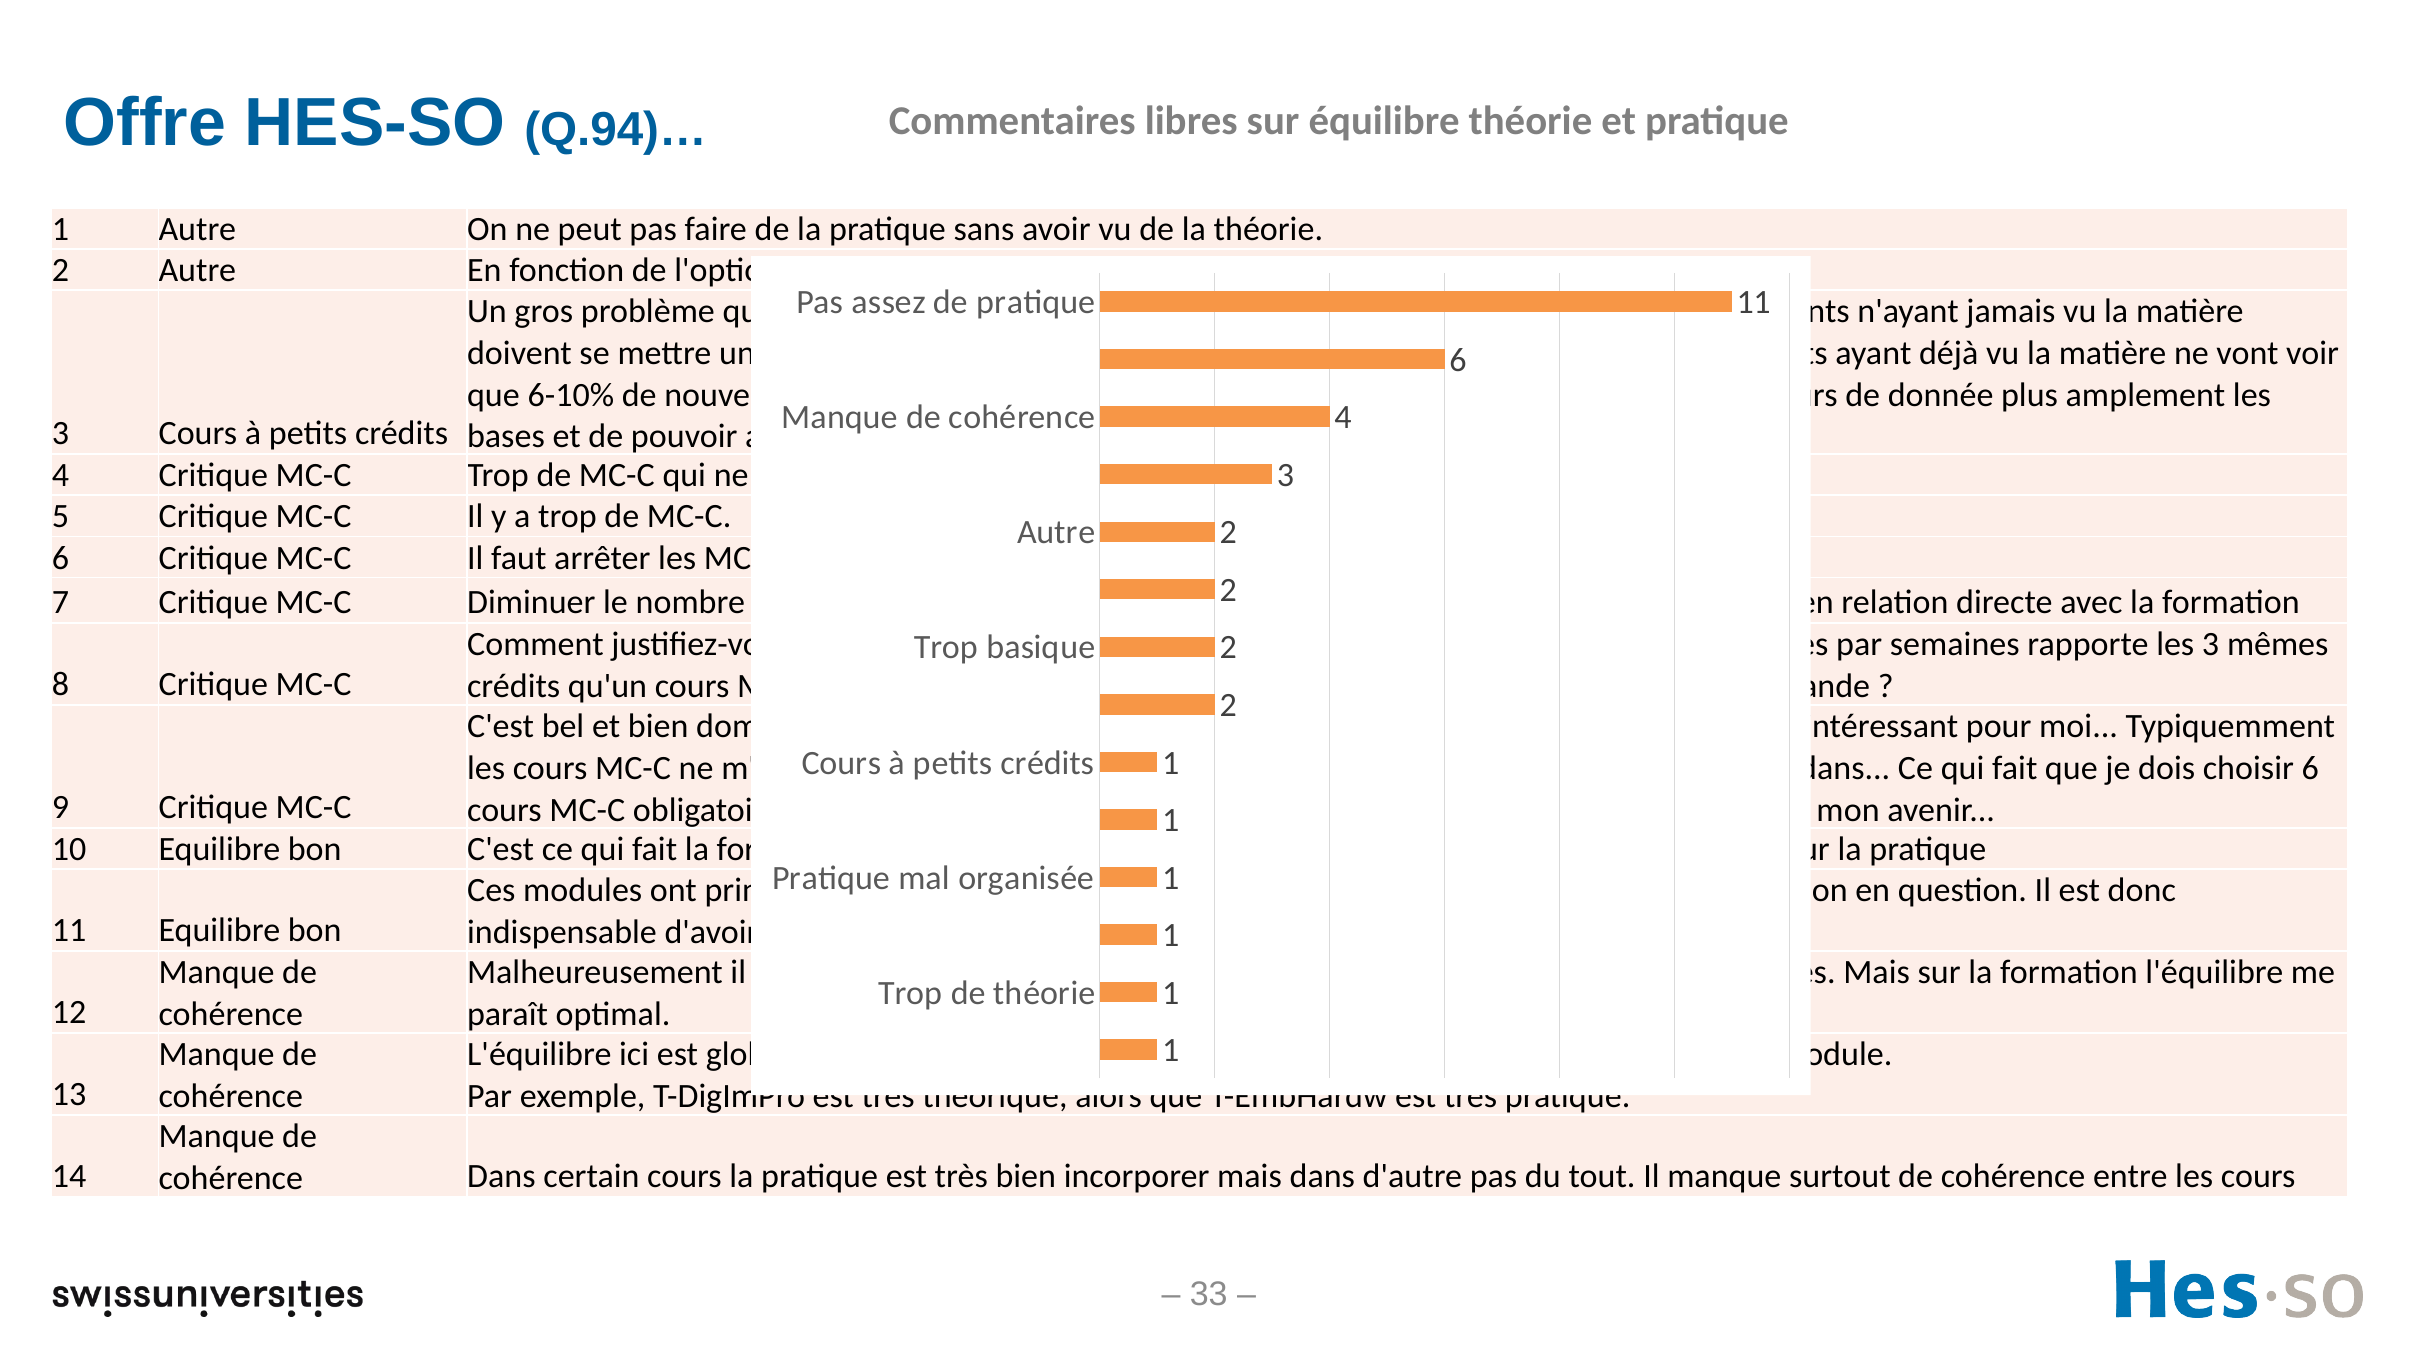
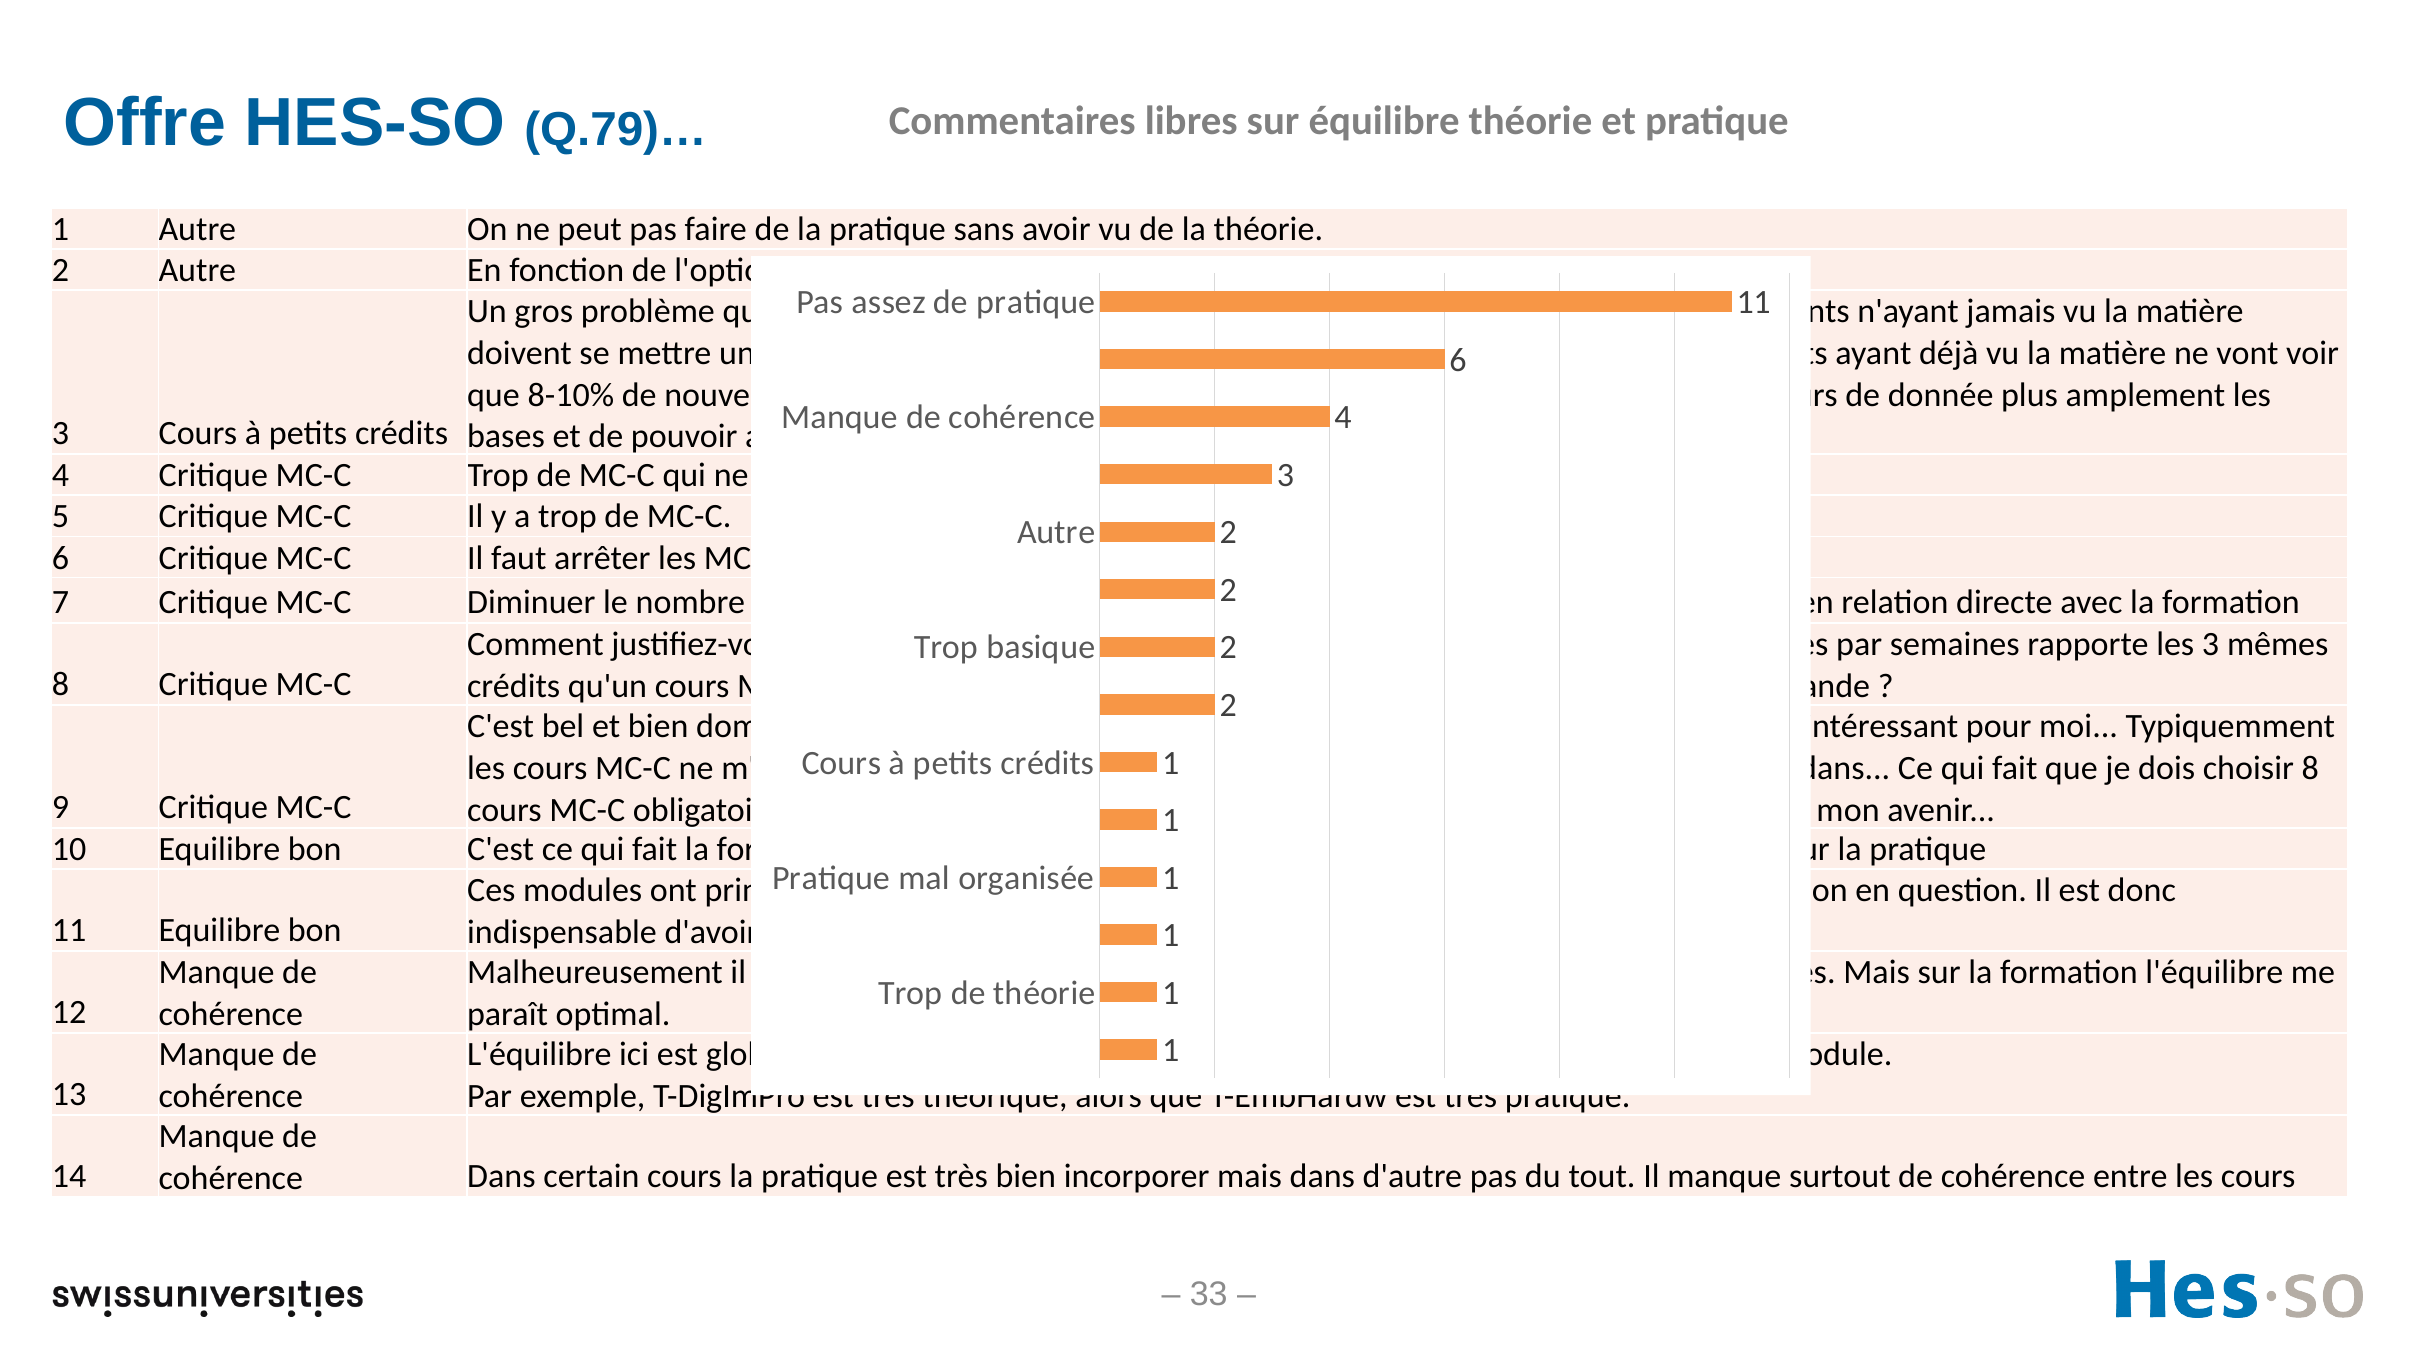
Q.94)…: Q.94)… -> Q.79)…
6-10%: 6-10% -> 8-10%
choisir 6: 6 -> 8
